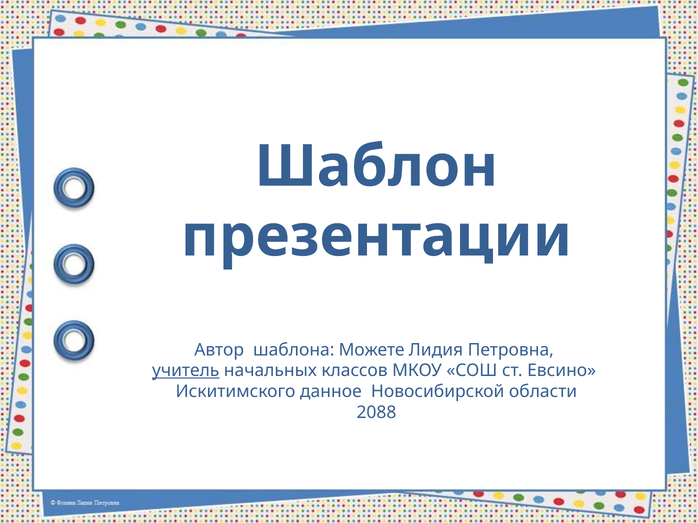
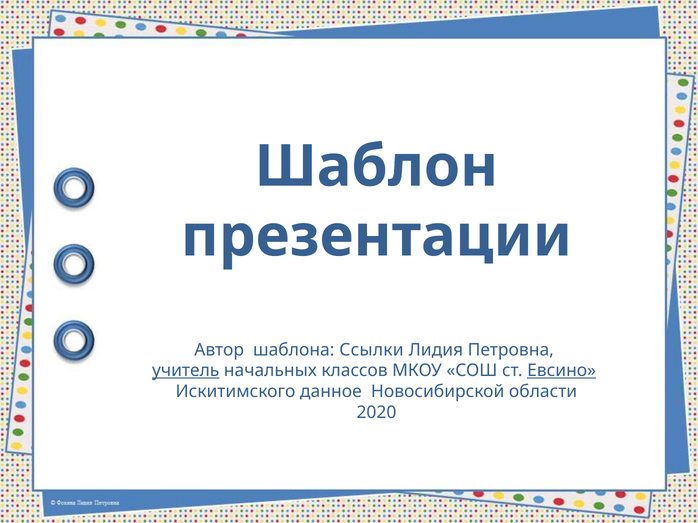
Можете: Можете -> Ссылки
Евсино underline: none -> present
2088: 2088 -> 2020
